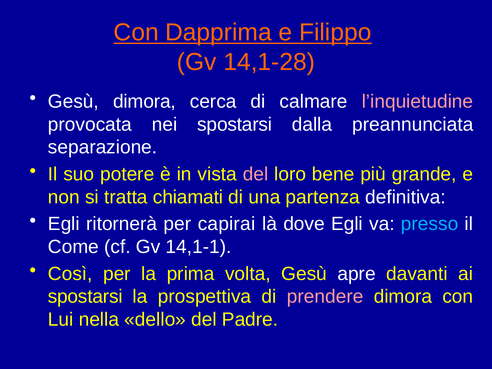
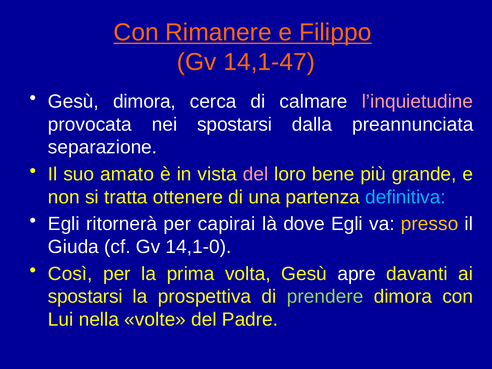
Dapprima: Dapprima -> Rimanere
14,1-28: 14,1-28 -> 14,1-47
potere: potere -> amato
chiamati: chiamati -> ottenere
definitiva colour: white -> light blue
presso colour: light blue -> yellow
Come: Come -> Giuda
14,1-1: 14,1-1 -> 14,1-0
prendere colour: pink -> light green
dello: dello -> volte
